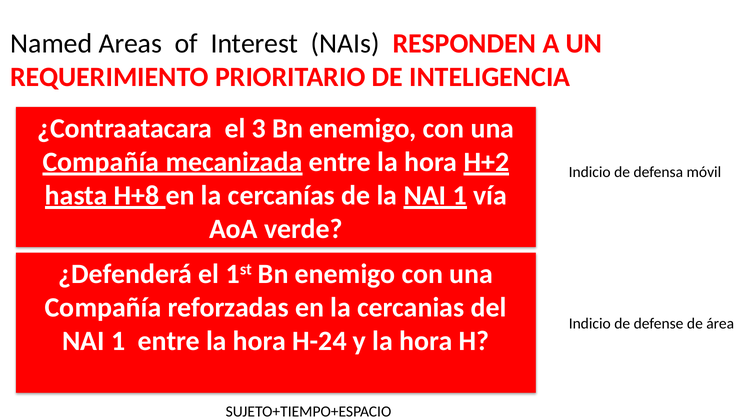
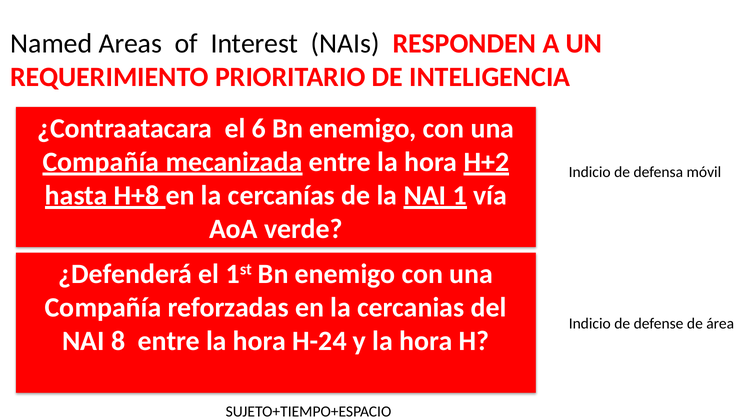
3: 3 -> 6
1 at (118, 341): 1 -> 8
